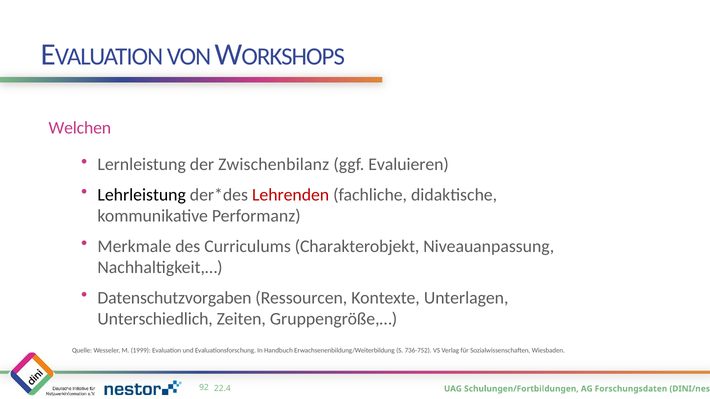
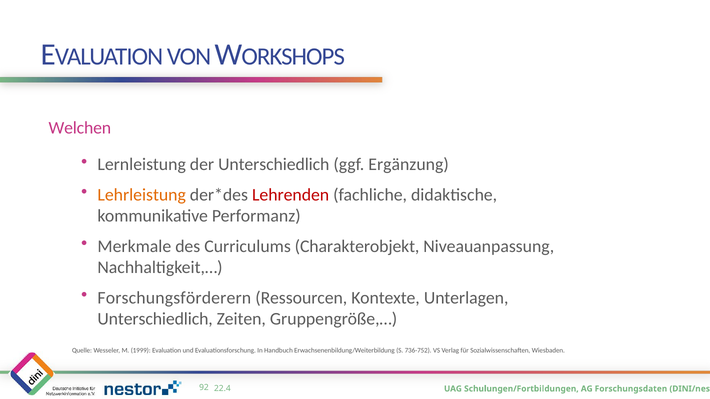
der Zwischenbilanz: Zwischenbilanz -> Unterschiedlich
Evaluieren: Evaluieren -> Ergänzung
Lehrleistung colour: black -> orange
Datenschutzvorgaben: Datenschutzvorgaben -> Forschungsförderern
